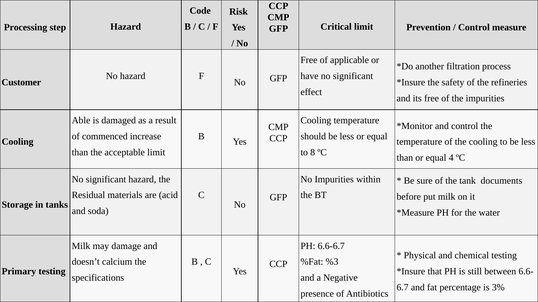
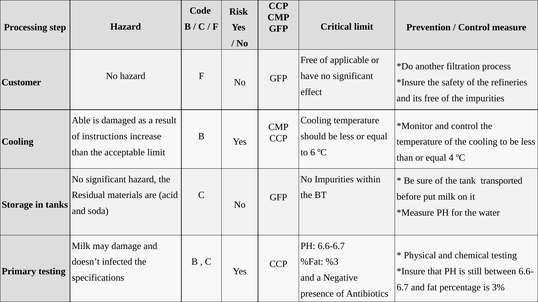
commenced: commenced -> instructions
8: 8 -> 6
documents: documents -> transported
calcium: calcium -> infected
